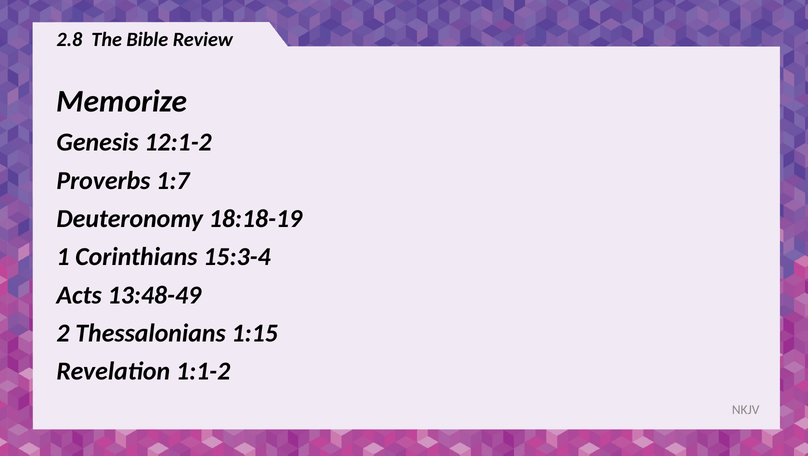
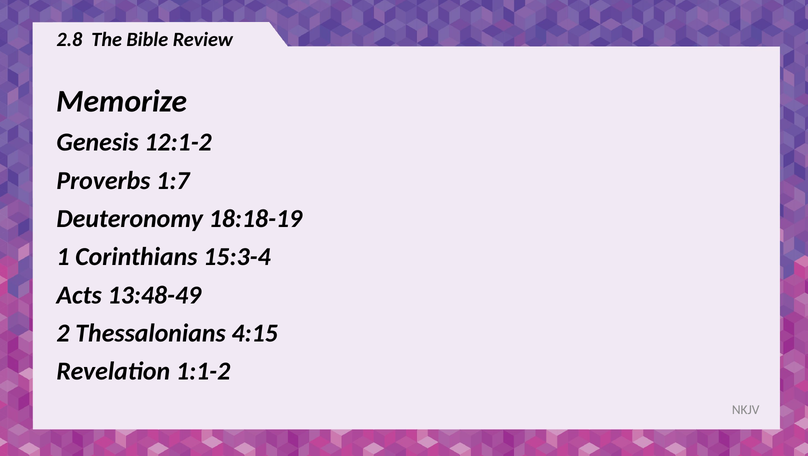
1:15: 1:15 -> 4:15
